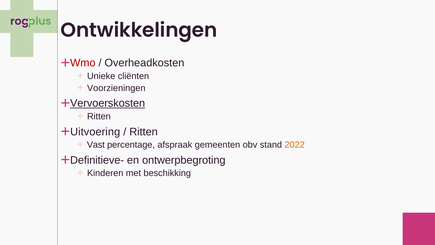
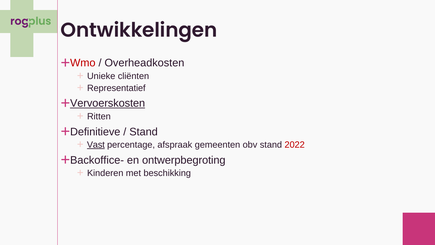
Voorzieningen: Voorzieningen -> Representatief
Uitvoering: Uitvoering -> Definitieve
Ritten at (144, 132): Ritten -> Stand
Vast underline: none -> present
2022 colour: orange -> red
Definitieve-: Definitieve- -> Backoffice-
